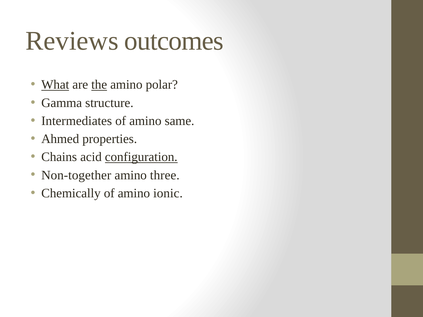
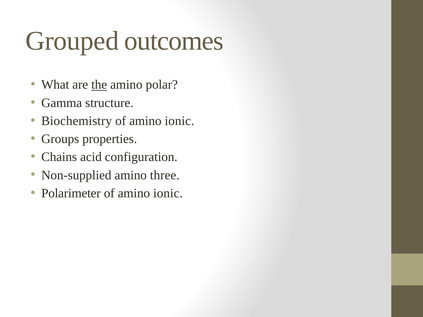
Reviews: Reviews -> Grouped
What underline: present -> none
Intermediates: Intermediates -> Biochemistry
same at (180, 121): same -> ionic
Ahmed: Ahmed -> Groups
configuration underline: present -> none
Non-together: Non-together -> Non-supplied
Chemically: Chemically -> Polarimeter
